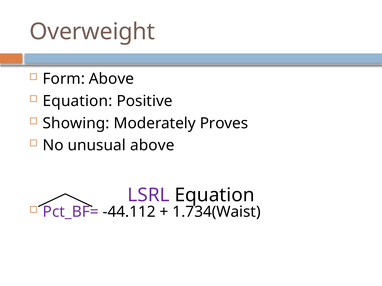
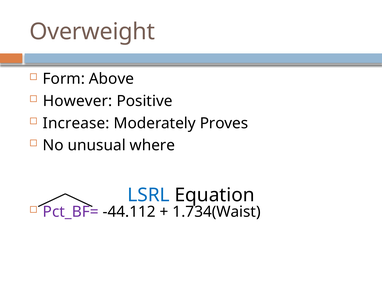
Equation at (78, 101): Equation -> However
Showing: Showing -> Increase
unusual above: above -> where
LSRL colour: purple -> blue
